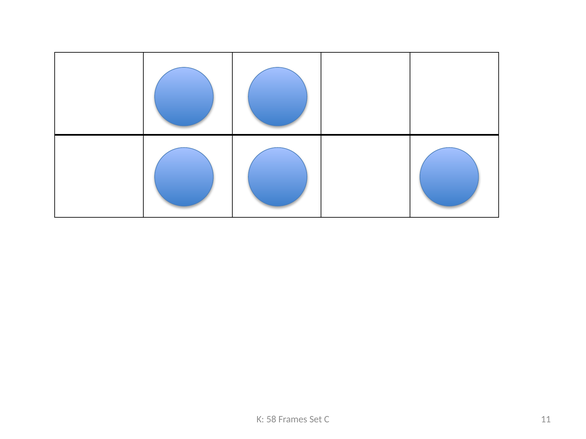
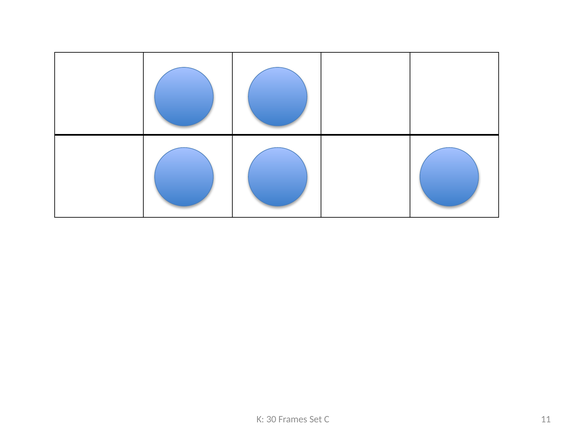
58: 58 -> 30
